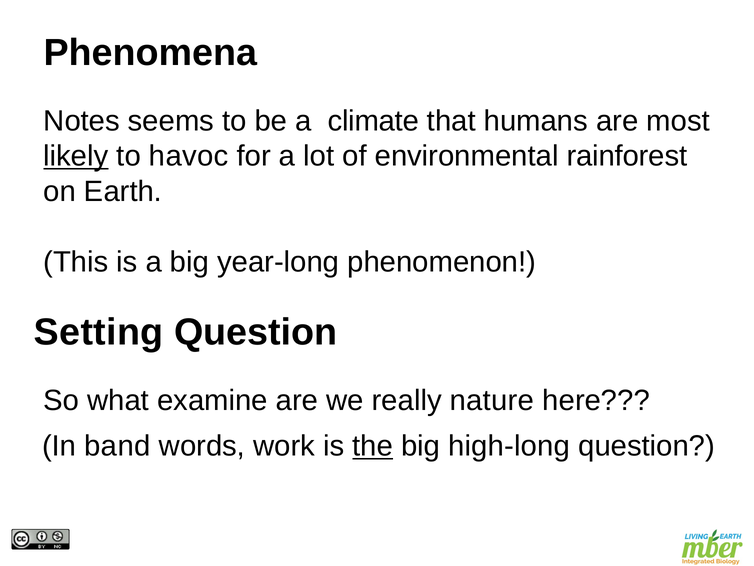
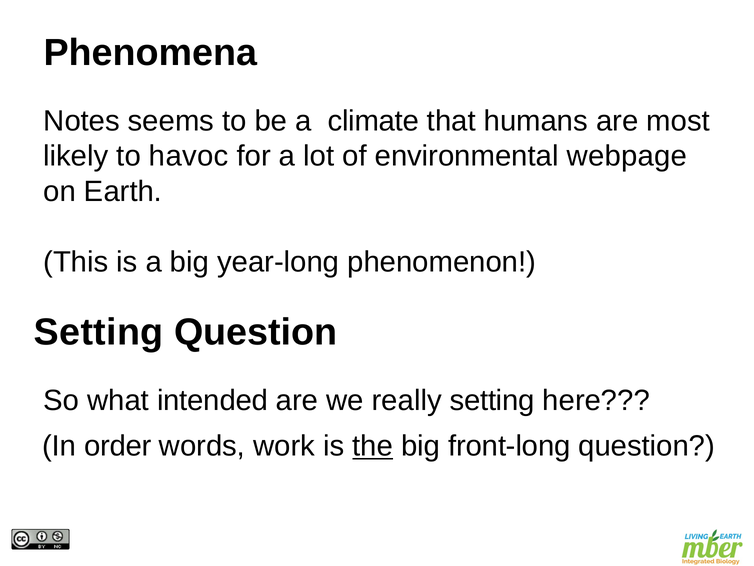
likely underline: present -> none
rainforest: rainforest -> webpage
examine: examine -> intended
really nature: nature -> setting
band: band -> order
high-long: high-long -> front-long
